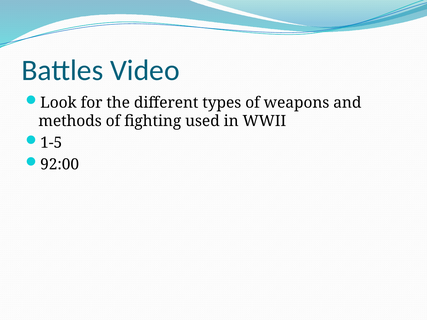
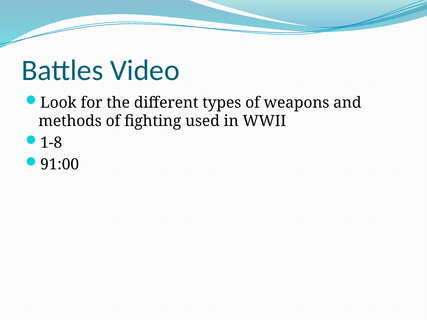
1-5: 1-5 -> 1-8
92:00: 92:00 -> 91:00
